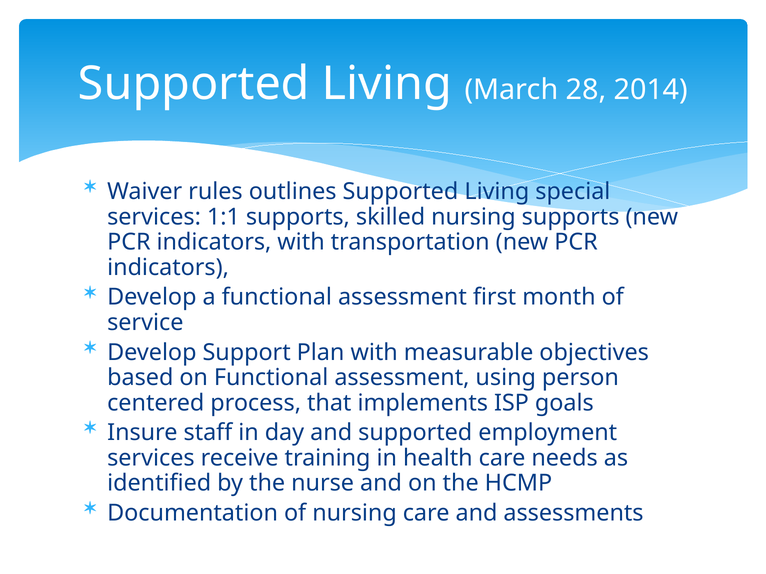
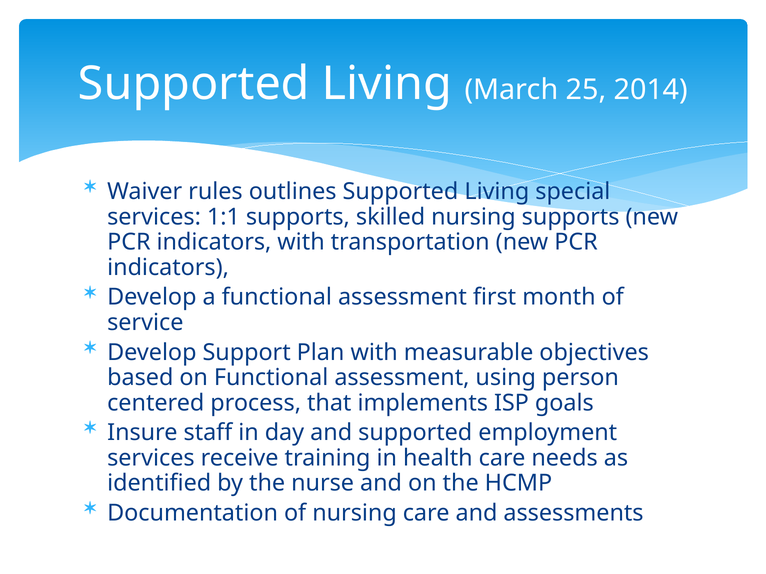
28: 28 -> 25
